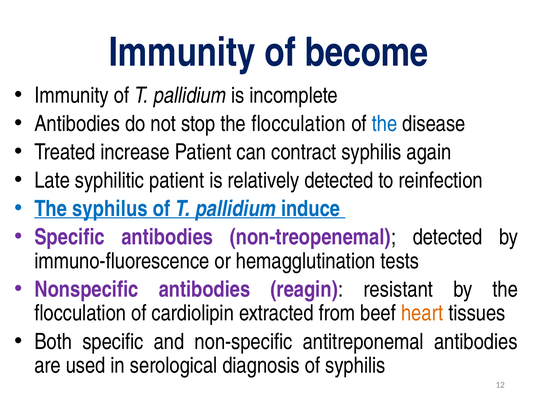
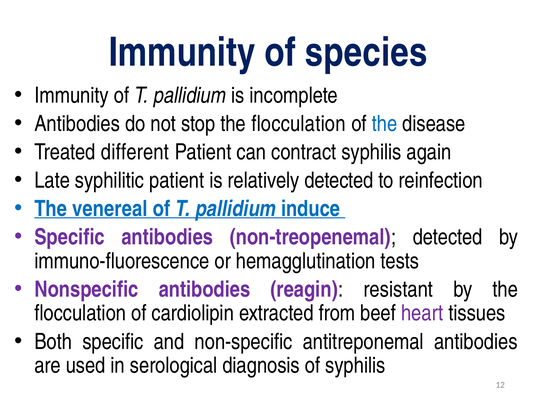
become: become -> species
increase: increase -> different
syphilus: syphilus -> venereal
heart colour: orange -> purple
